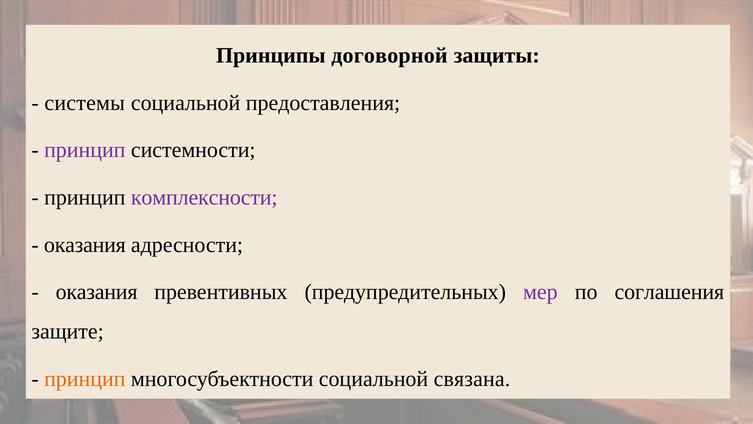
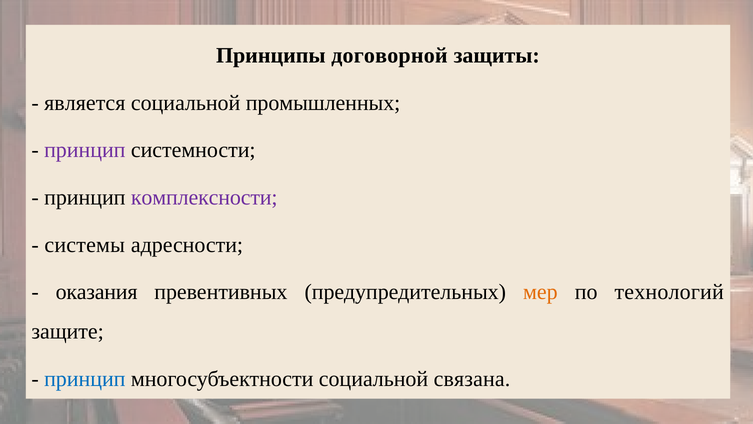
системы: системы -> является
предоставления: предоставления -> промышленных
оказания at (85, 245): оказания -> системы
мер colour: purple -> orange
соглашения: соглашения -> технологий
принцип at (85, 379) colour: orange -> blue
